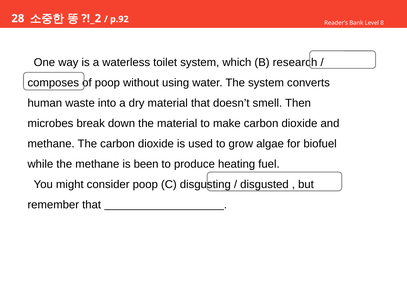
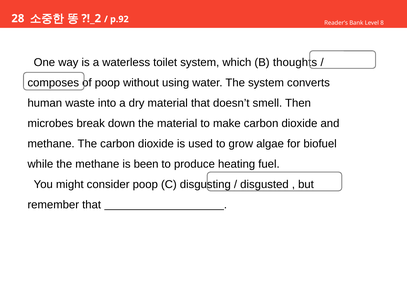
research: research -> thoughts
